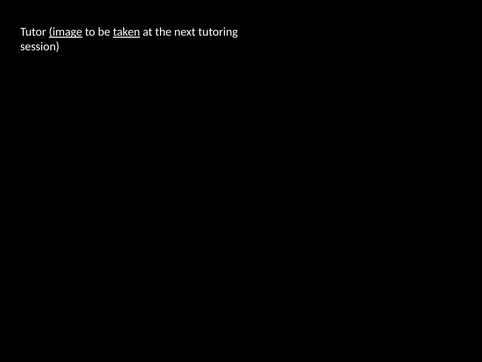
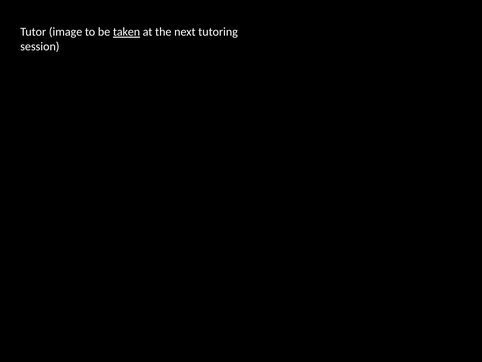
image underline: present -> none
